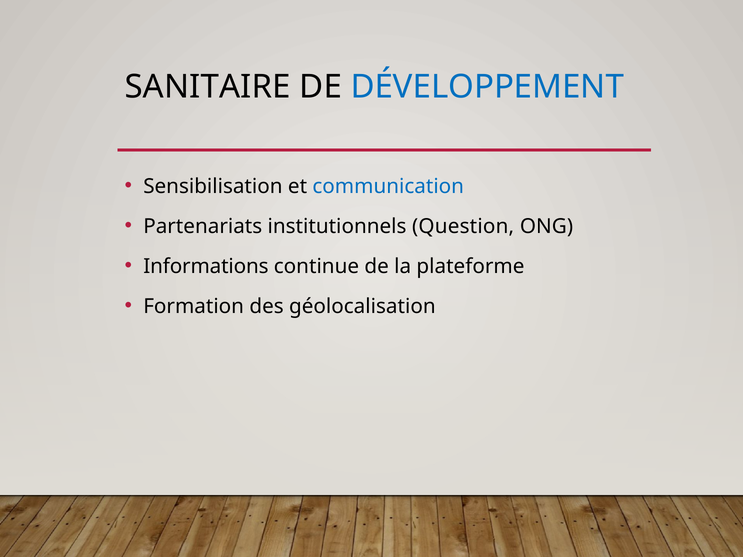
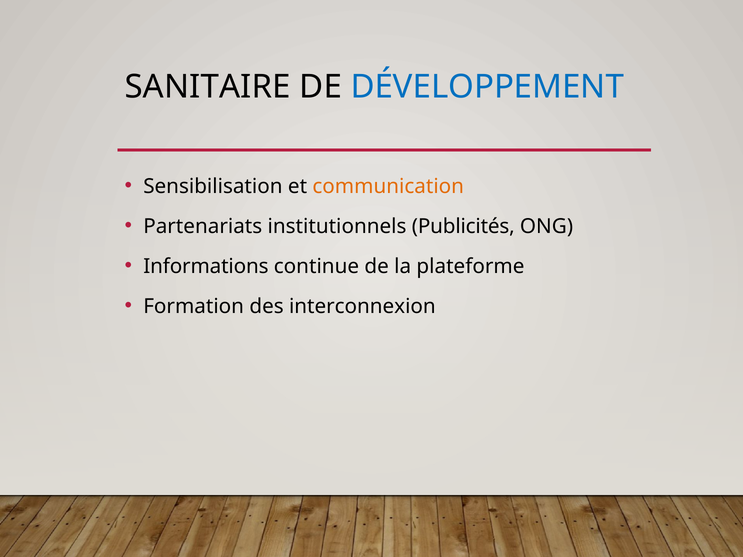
communication colour: blue -> orange
Question: Question -> Publicités
géolocalisation: géolocalisation -> interconnexion
